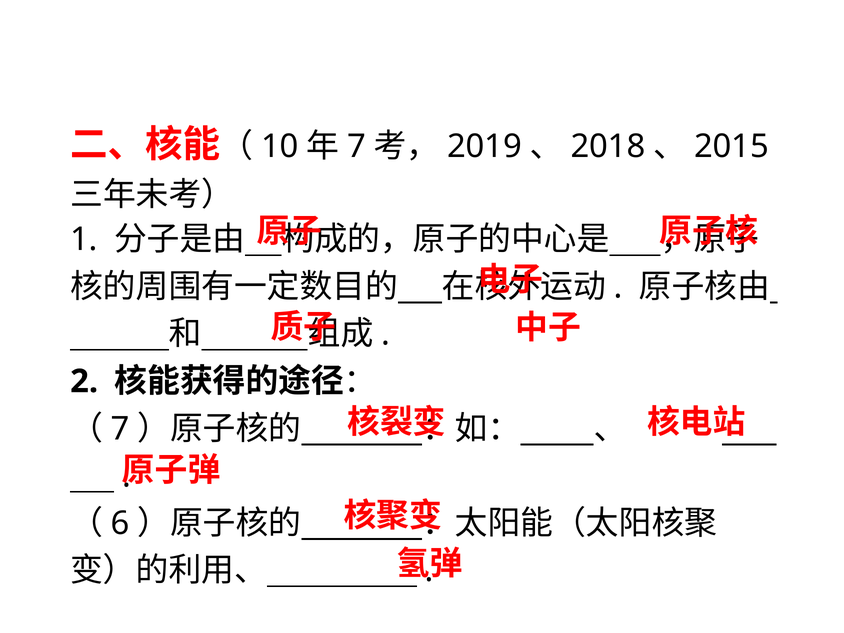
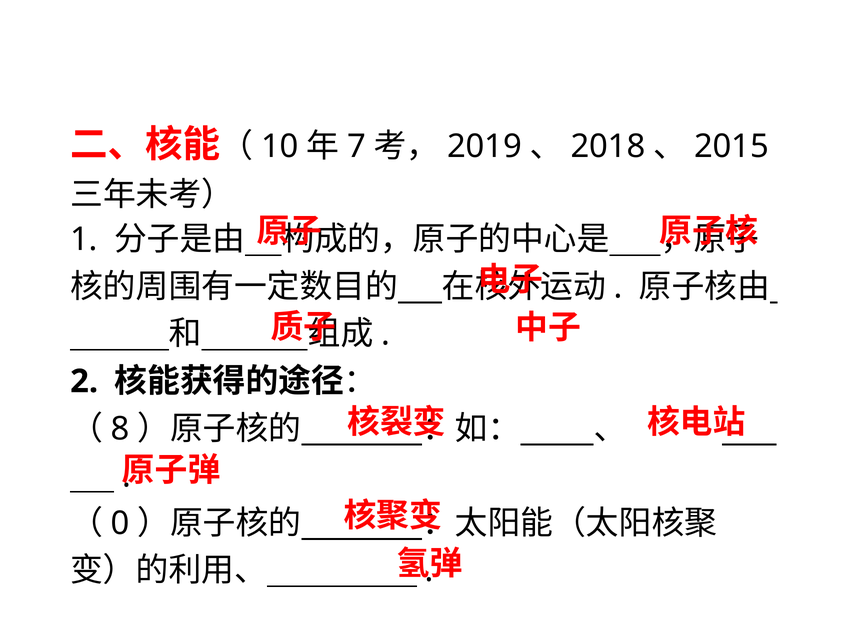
7 at (120, 429): 7 -> 8
6: 6 -> 0
